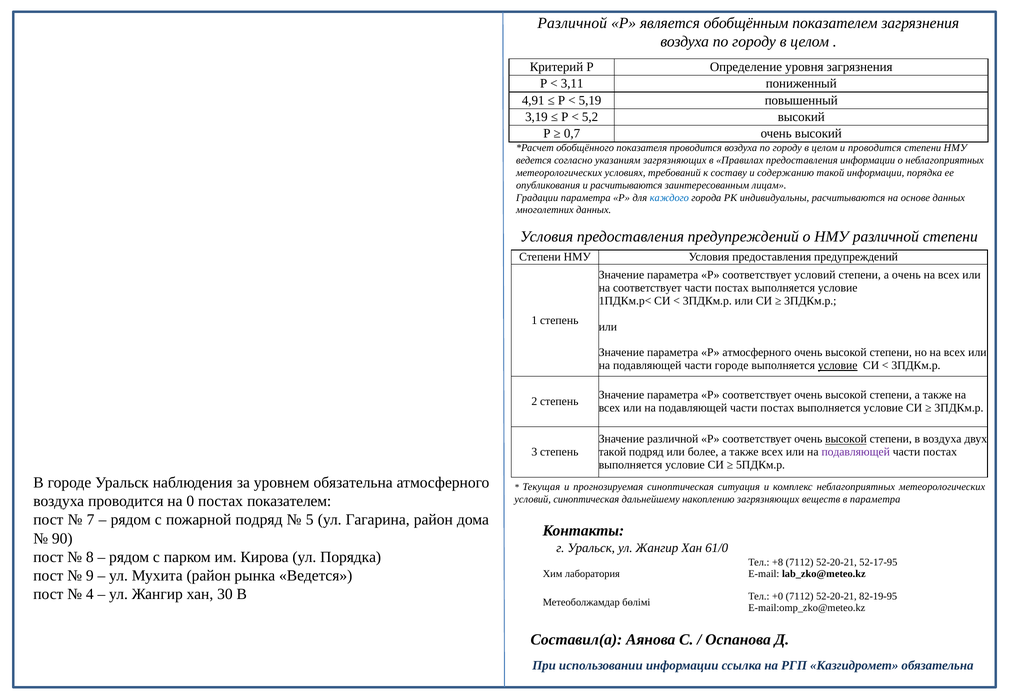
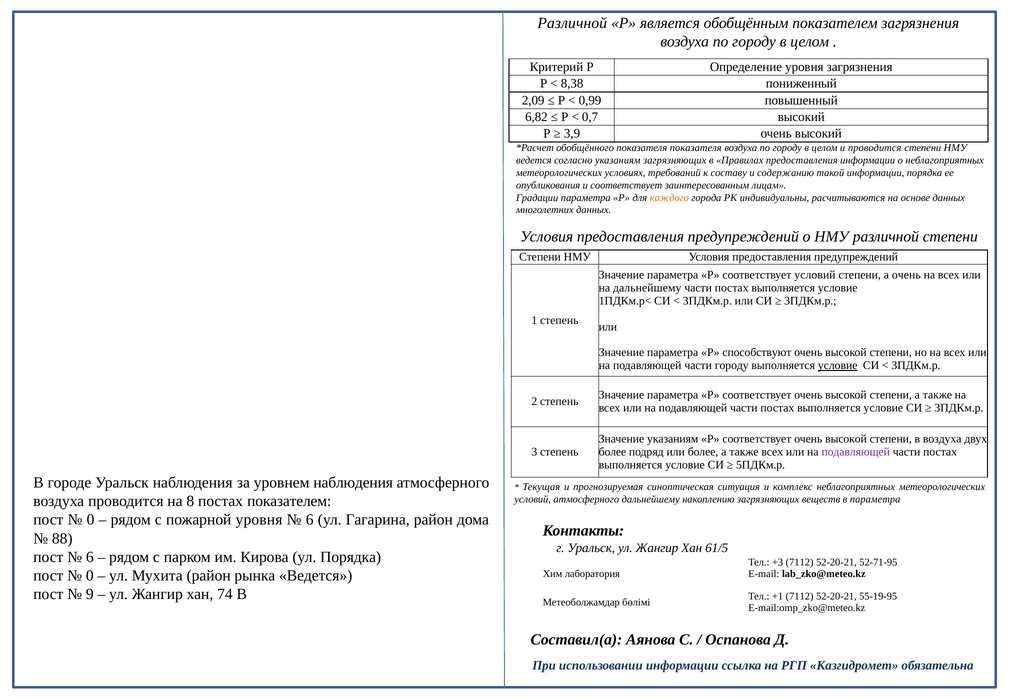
3,11: 3,11 -> 8,38
4,91: 4,91 -> 2,09
5,19: 5,19 -> 0,99
3,19: 3,19 -> 6,82
5,2: 5,2 -> 0,7
0,7: 0,7 -> 3,9
показателя проводится: проводится -> показателя
и расчитываются: расчитываются -> соответствует
каждого colour: blue -> orange
на соответствует: соответствует -> дальнейшему
Р атмосферного: атмосферного -> способствуют
части городе: городе -> городу
Значение различной: различной -> указаниям
высокой at (846, 439) underline: present -> none
такой at (612, 452): такой -> более
уровнем обязательна: обязательна -> наблюдения
0: 0 -> 8
условий синоптическая: синоптическая -> атмосферного
7 at (91, 519): 7 -> 0
пожарной подряд: подряд -> уровня
5 at (310, 519): 5 -> 6
90: 90 -> 88
61/0: 61/0 -> 61/5
8 at (90, 557): 8 -> 6
+8: +8 -> +3
52-17-95: 52-17-95 -> 52-71-95
9 at (90, 575): 9 -> 0
4: 4 -> 9
30: 30 -> 74
+0: +0 -> +1
82-19-95: 82-19-95 -> 55-19-95
